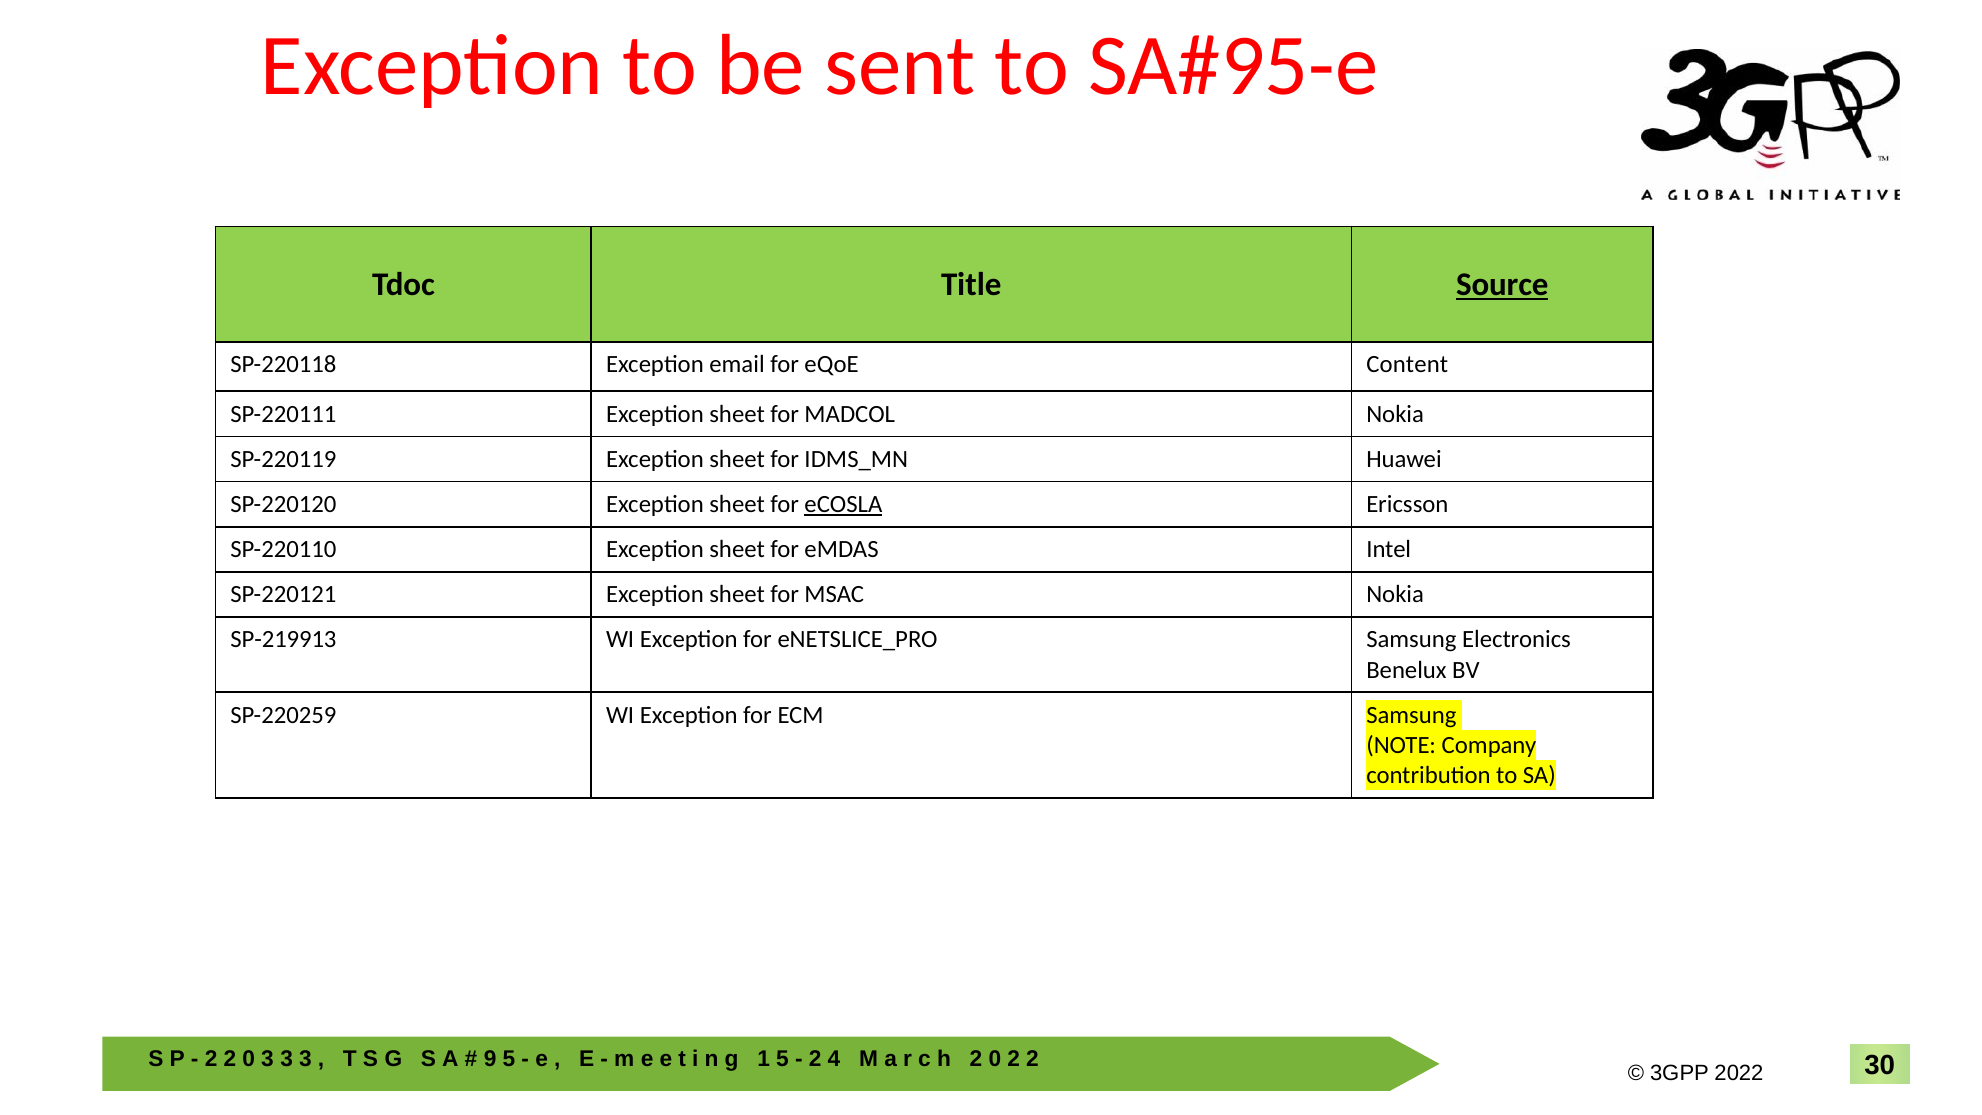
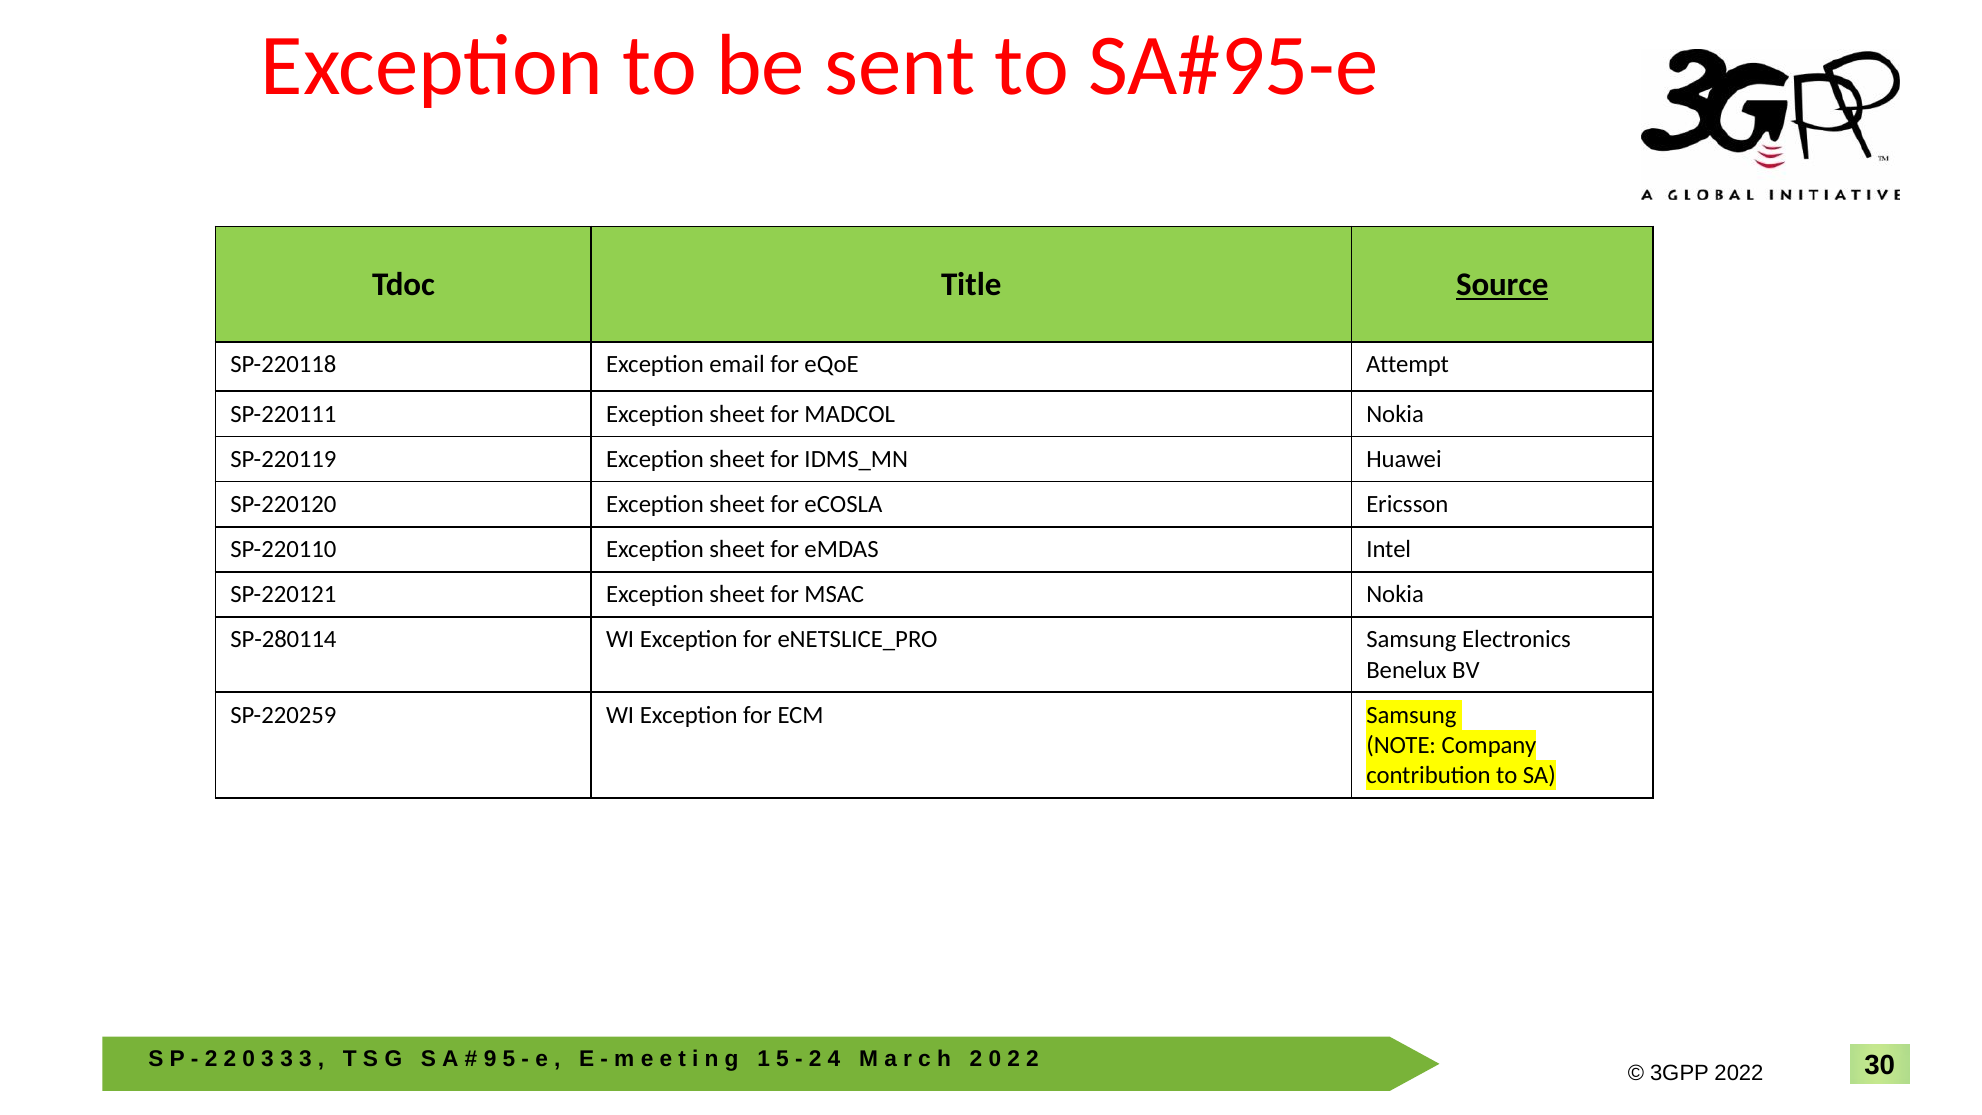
Content: Content -> Attempt
eCOSLA underline: present -> none
SP-219913: SP-219913 -> SP-280114
